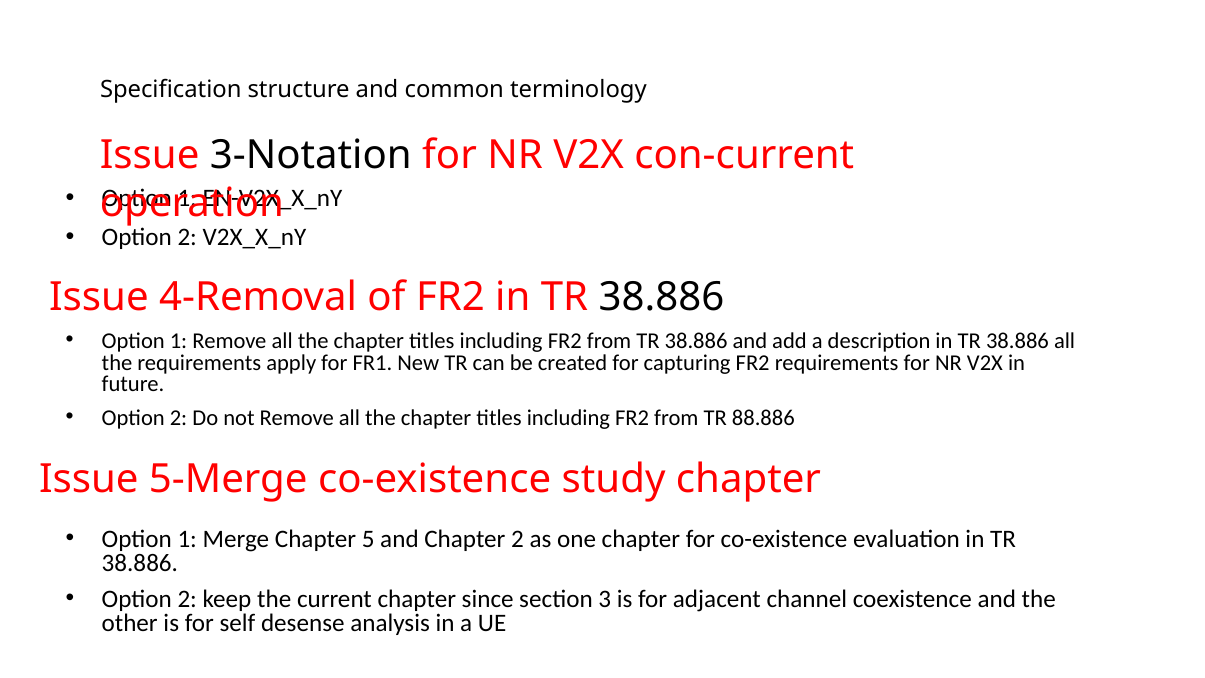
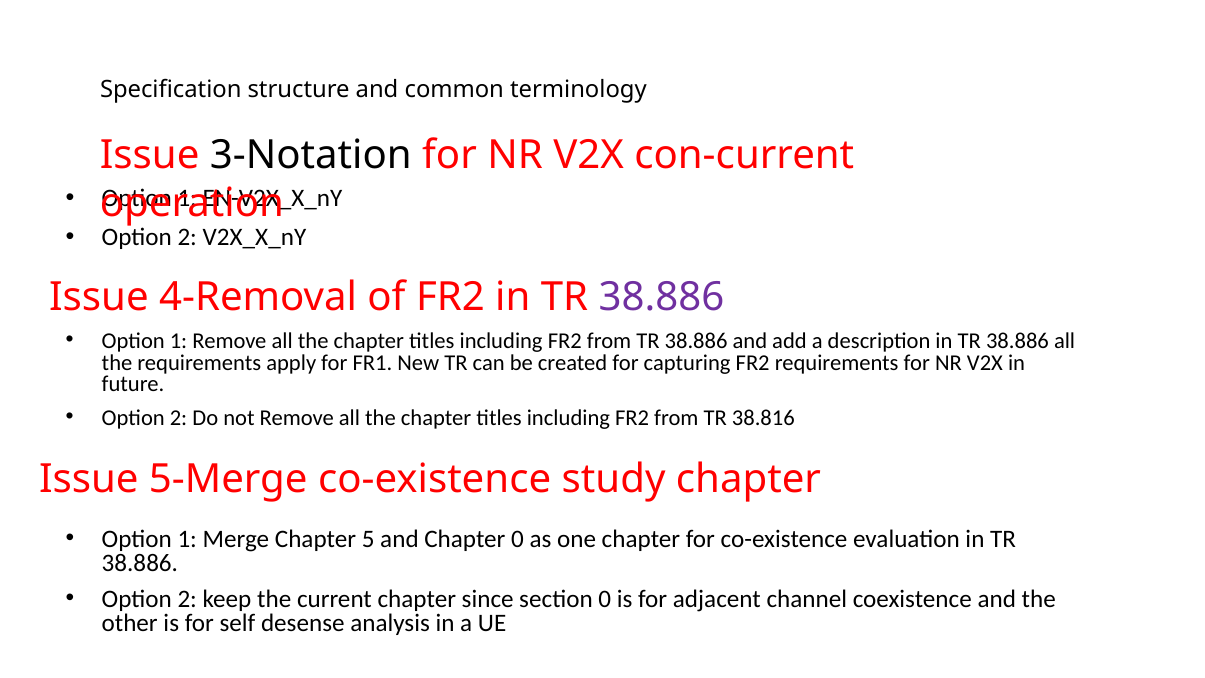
38.886 at (661, 297) colour: black -> purple
88.886: 88.886 -> 38.816
Chapter 2: 2 -> 0
section 3: 3 -> 0
